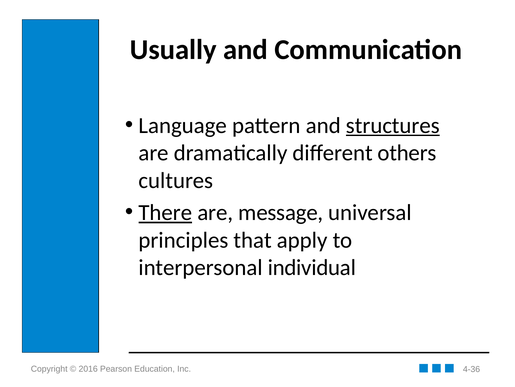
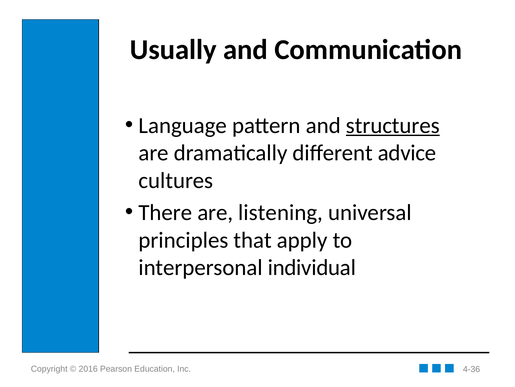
others: others -> advice
There underline: present -> none
message: message -> listening
